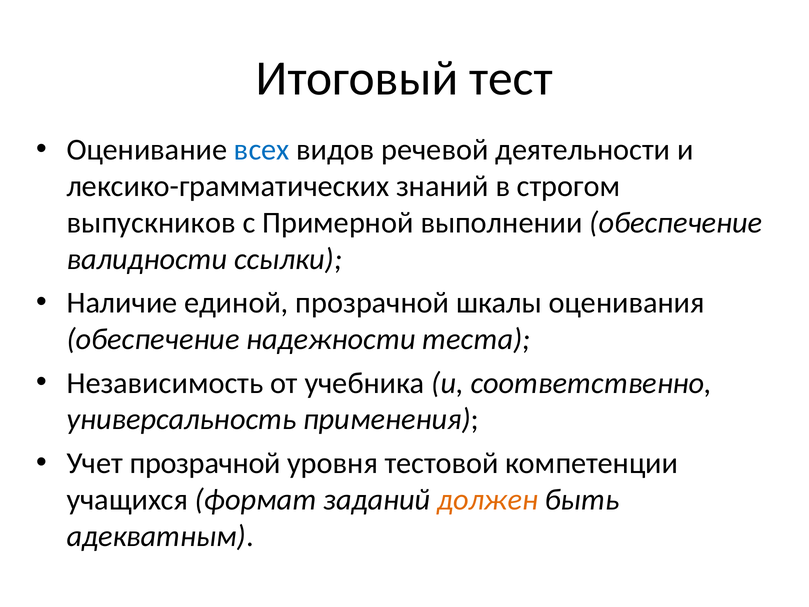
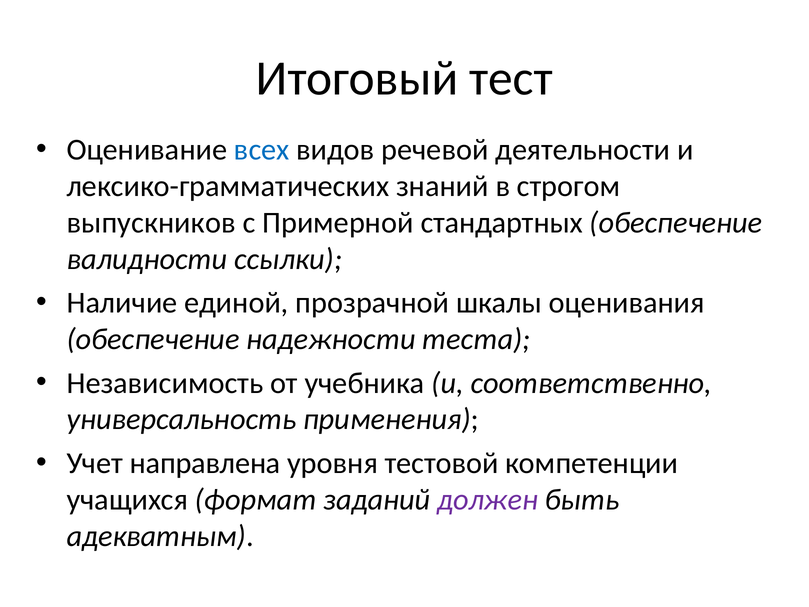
выполнении: выполнении -> стандартных
Учет прозрачной: прозрачной -> направлена
должен colour: orange -> purple
